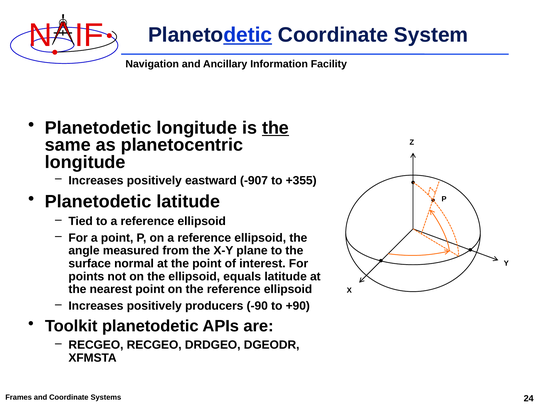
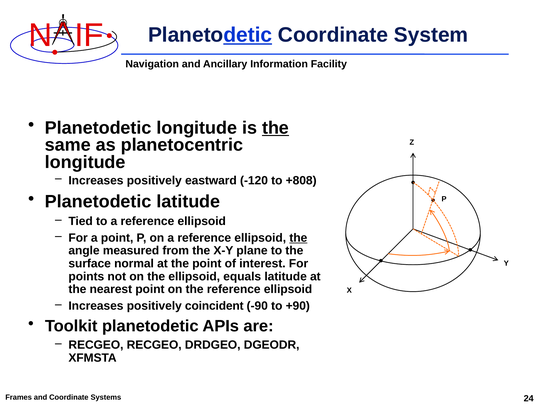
-907: -907 -> -120
+355: +355 -> +808
the at (298, 238) underline: none -> present
producers: producers -> coincident
